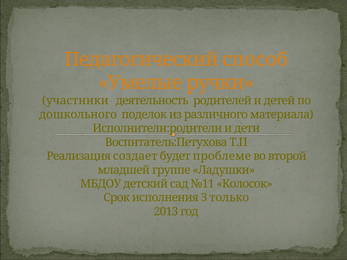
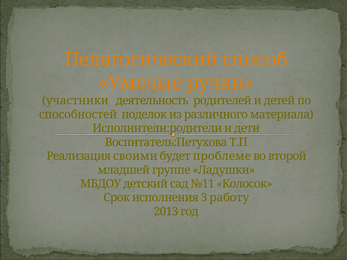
дошкольного: дошкольного -> способностей
создает: создает -> своими
только: только -> работу
